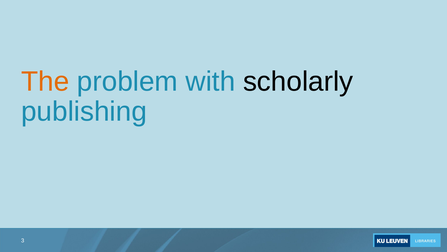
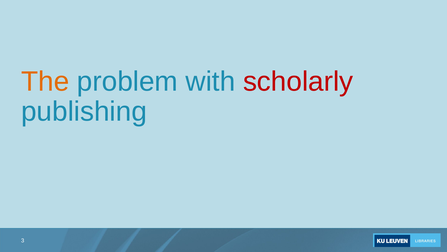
scholarly colour: black -> red
